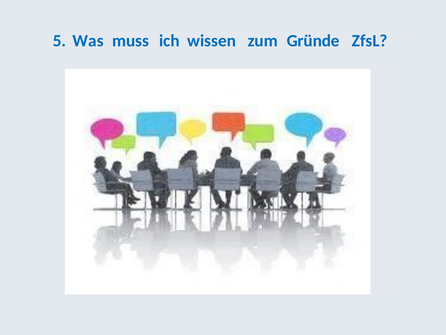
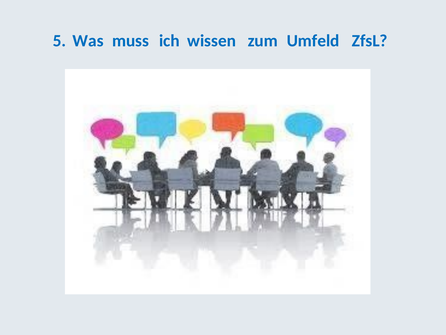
Gründe: Gründe -> Umfeld
